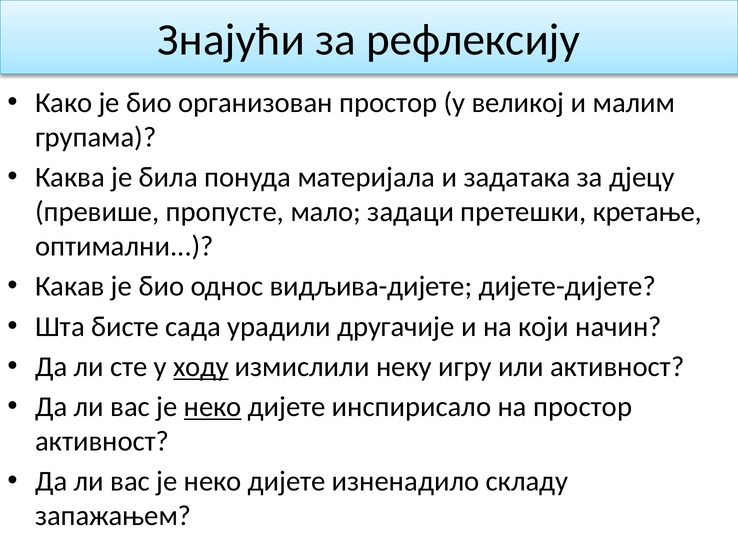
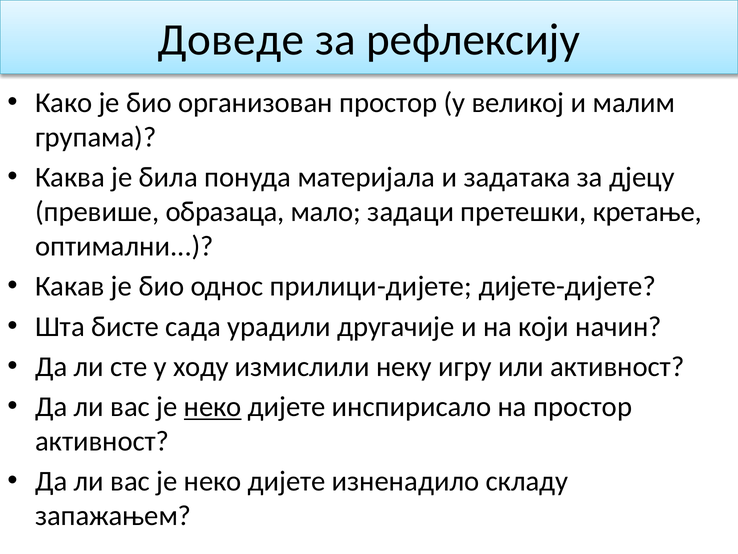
Знајући: Знајући -> Доведе
пропусте: пропусте -> образаца
видљива-дијете: видљива-дијете -> прилици-дијете
ходу underline: present -> none
